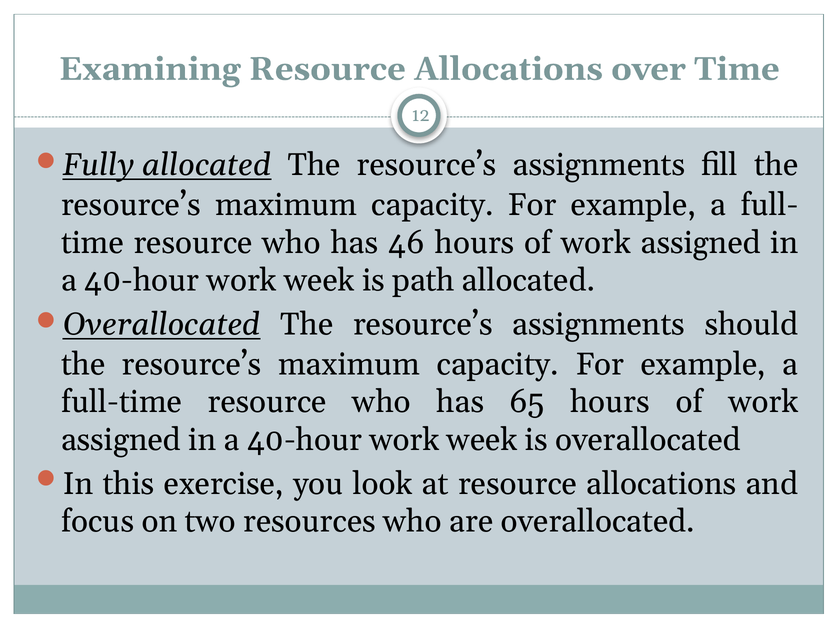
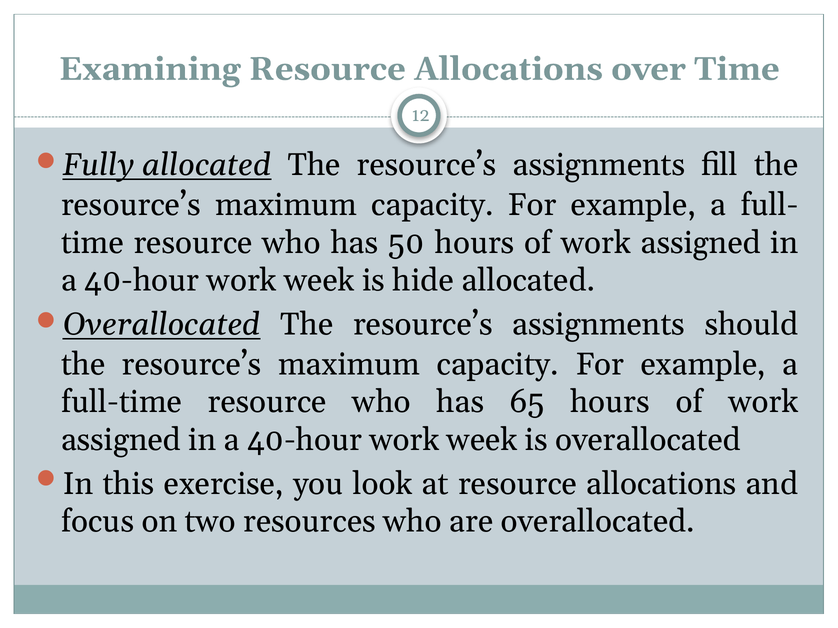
46: 46 -> 50
path: path -> hide
